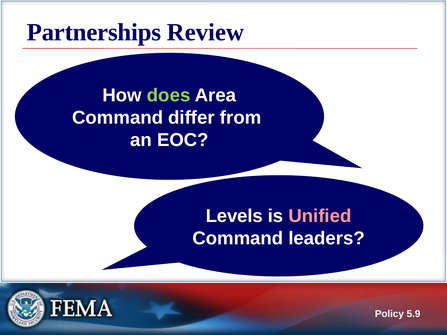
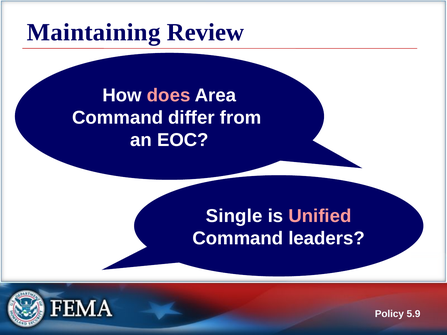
Partnerships: Partnerships -> Maintaining
does at (169, 95) colour: light green -> pink
Levels: Levels -> Single
